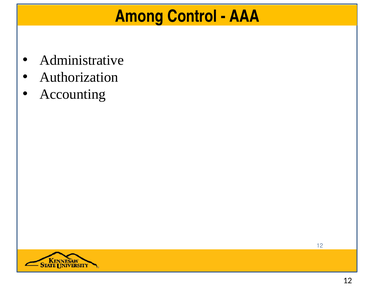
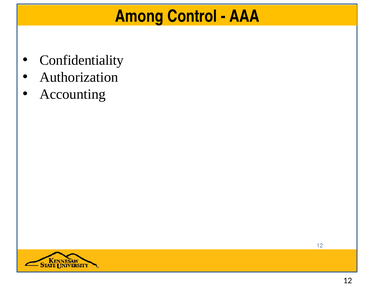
Administrative: Administrative -> Confidentiality
